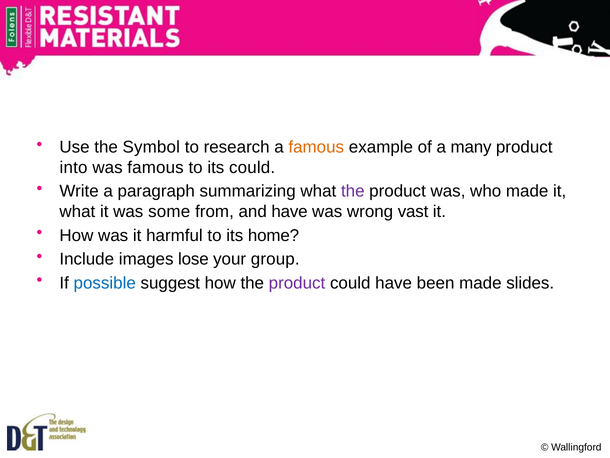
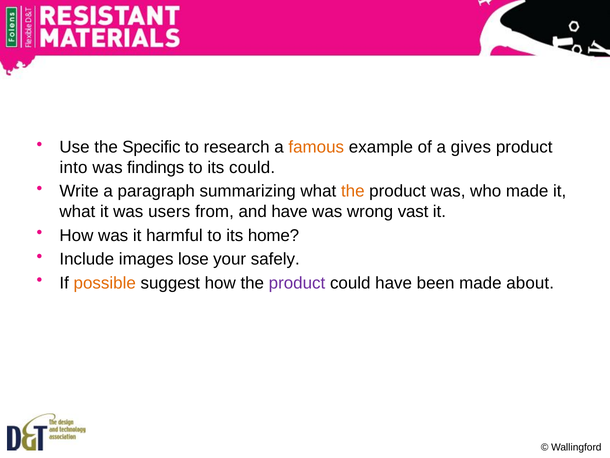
Symbol: Symbol -> Specific
many: many -> gives
was famous: famous -> findings
the at (353, 191) colour: purple -> orange
some: some -> users
group: group -> safely
possible colour: blue -> orange
slides: slides -> about
